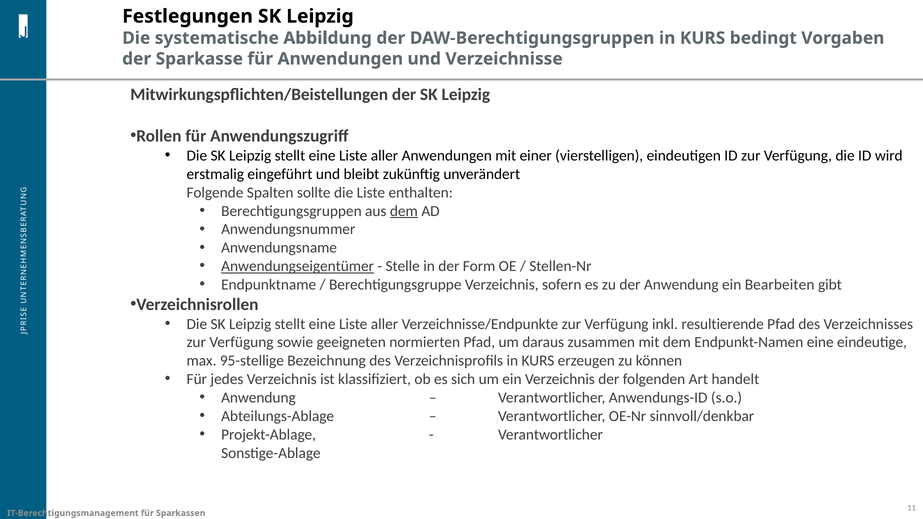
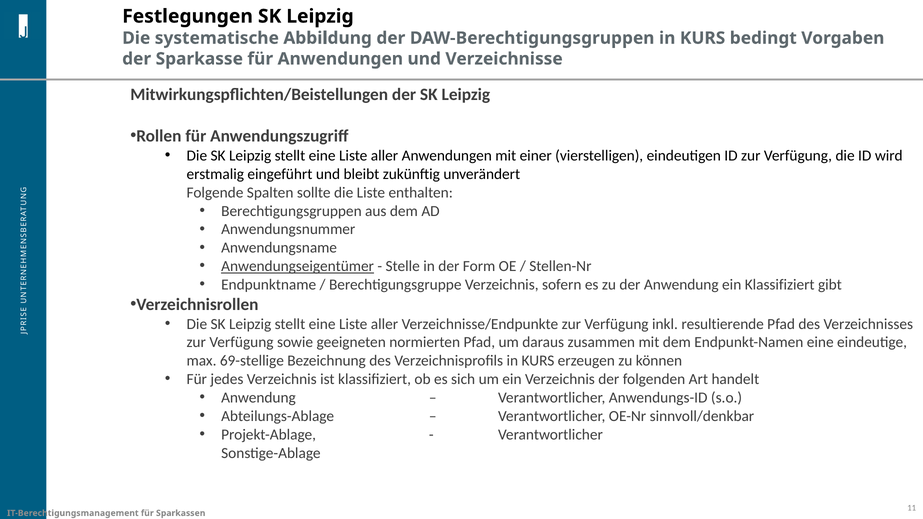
dem at (404, 211) underline: present -> none
ein Bearbeiten: Bearbeiten -> Klassifiziert
95-stellige: 95-stellige -> 69-stellige
